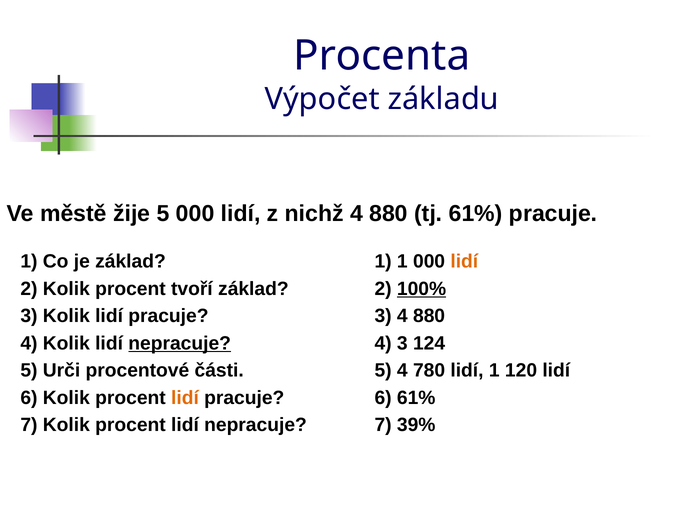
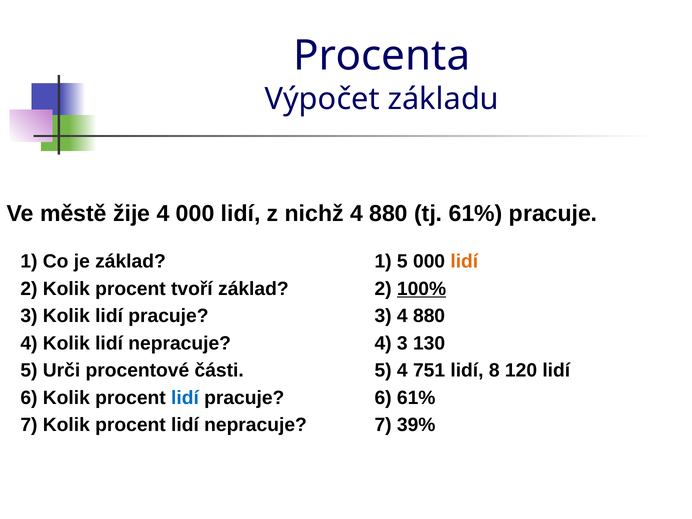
žije 5: 5 -> 4
1 1: 1 -> 5
nepracuje at (180, 343) underline: present -> none
124: 124 -> 130
780: 780 -> 751
lidí 1: 1 -> 8
lidí at (185, 398) colour: orange -> blue
